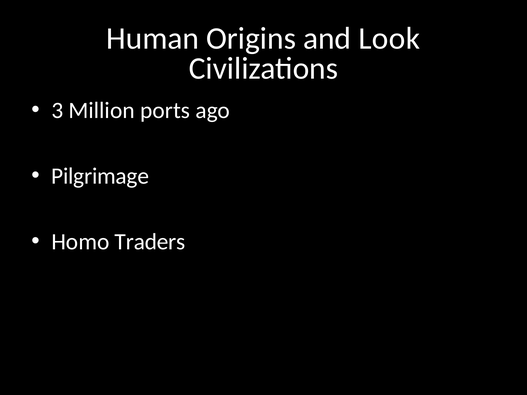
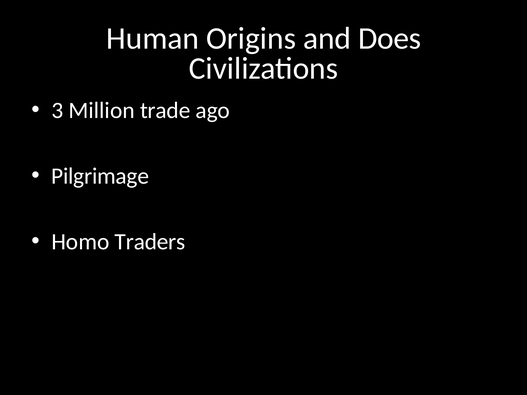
Look: Look -> Does
ports: ports -> trade
